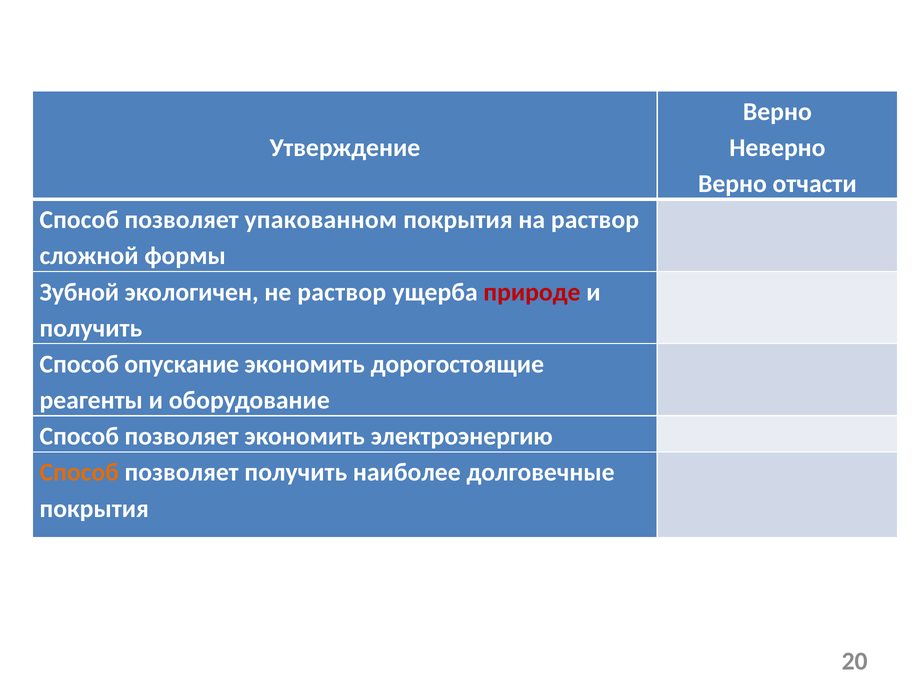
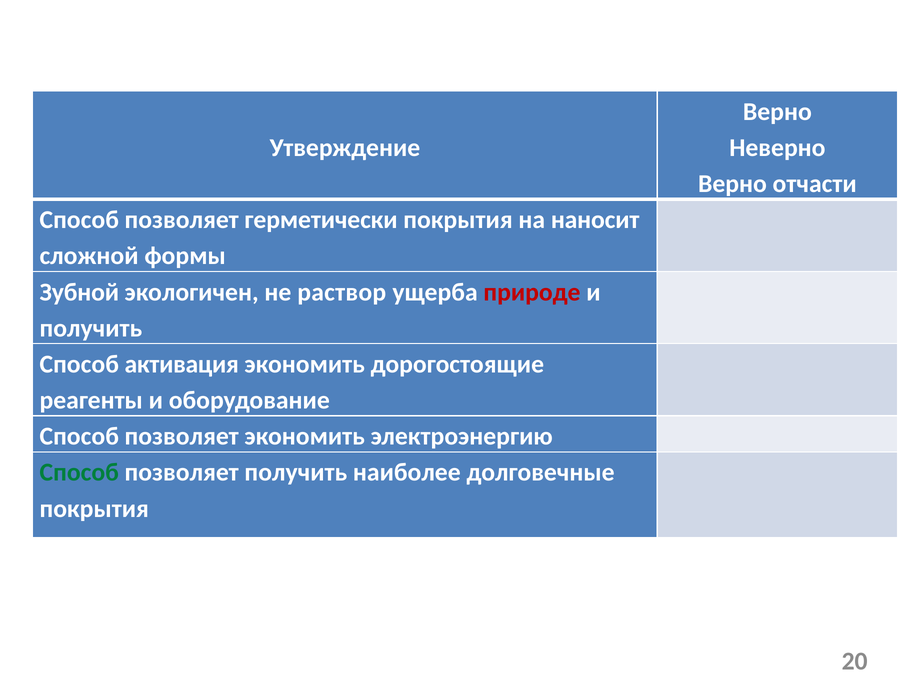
упакованном: упакованном -> герметически
на раствор: раствор -> наносит
опускание: опускание -> активация
Способ at (79, 473) colour: orange -> green
